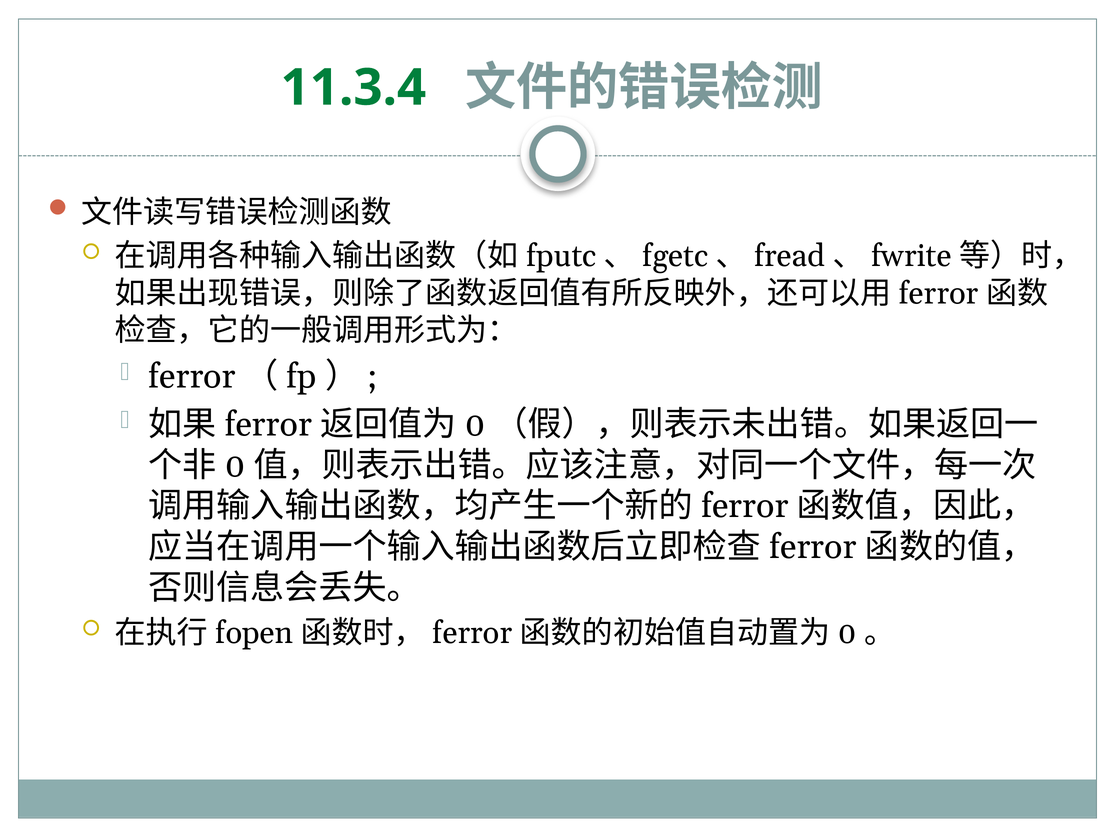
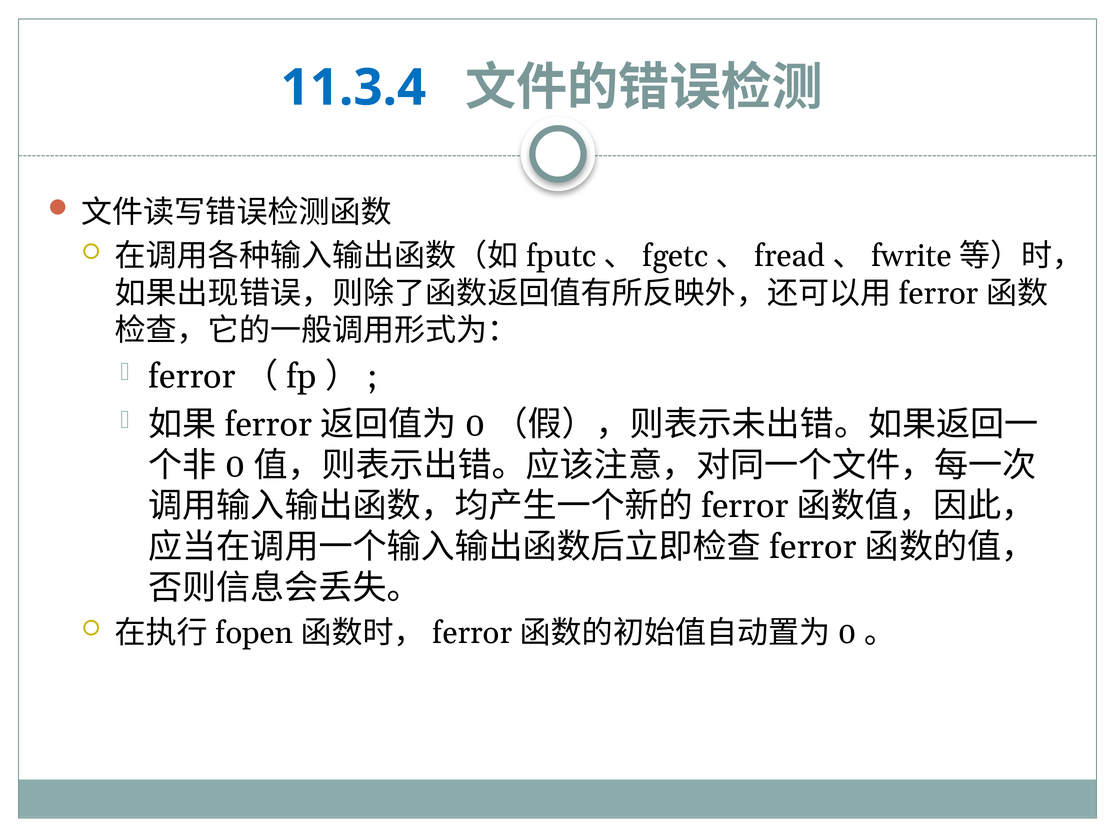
11.3.4 colour: green -> blue
